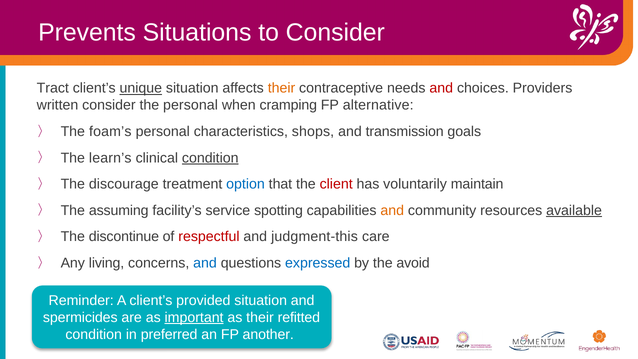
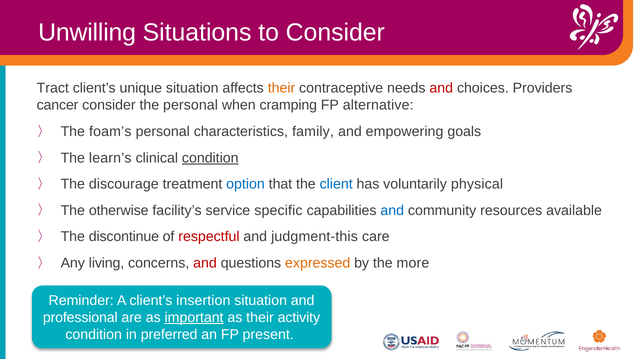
Prevents: Prevents -> Unwilling
unique underline: present -> none
written: written -> cancer
shops: shops -> family
transmission: transmission -> empowering
client colour: red -> blue
maintain: maintain -> physical
assuming: assuming -> otherwise
spotting: spotting -> specific
and at (392, 210) colour: orange -> blue
available underline: present -> none
and at (205, 263) colour: blue -> red
expressed colour: blue -> orange
avoid: avoid -> more
provided: provided -> insertion
spermicides: spermicides -> professional
refitted: refitted -> activity
another: another -> present
